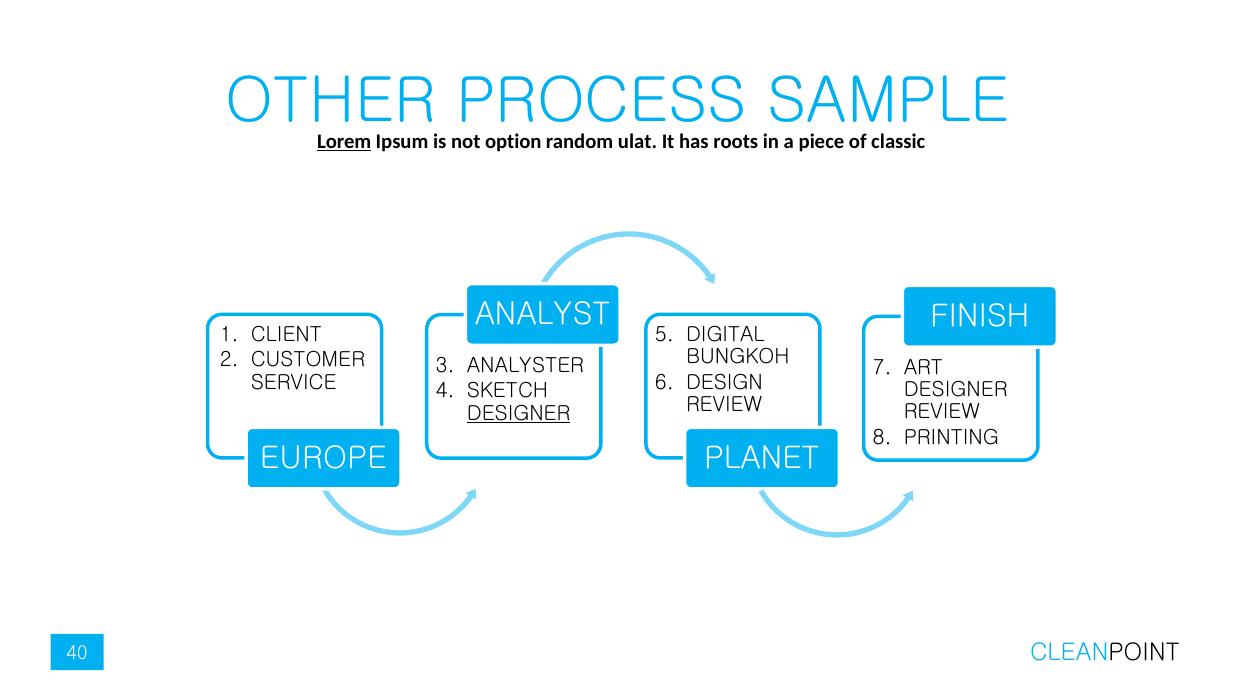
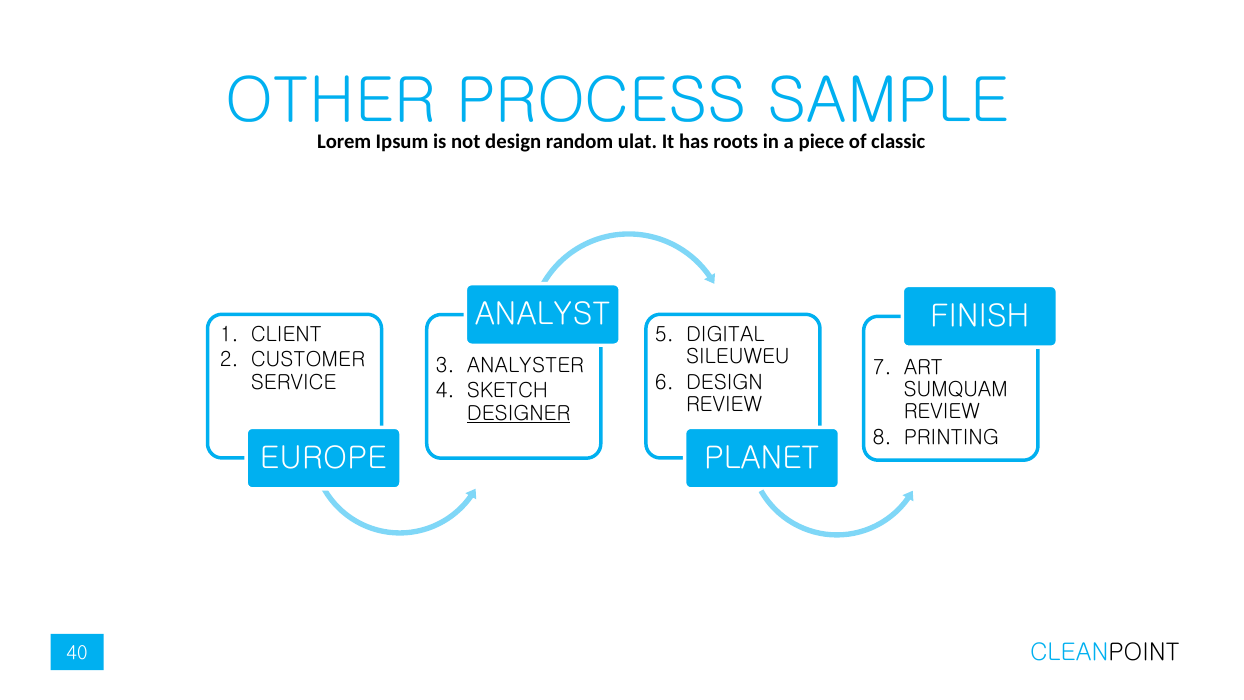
Lorem underline: present -> none
not option: option -> design
BUNGKOH: BUNGKOH -> SILEUWEU
DESIGNER at (956, 389): DESIGNER -> SUMQUAM
